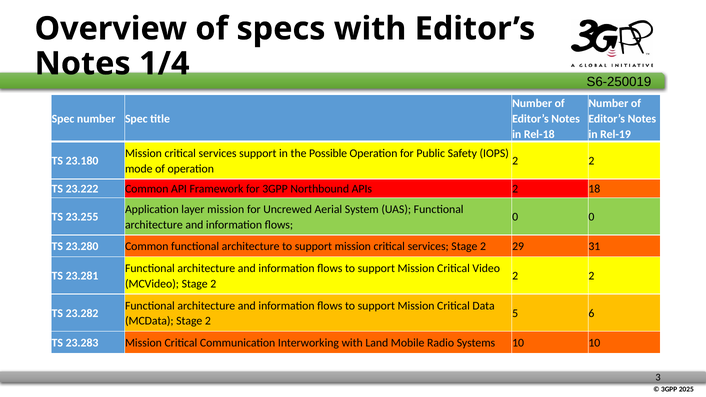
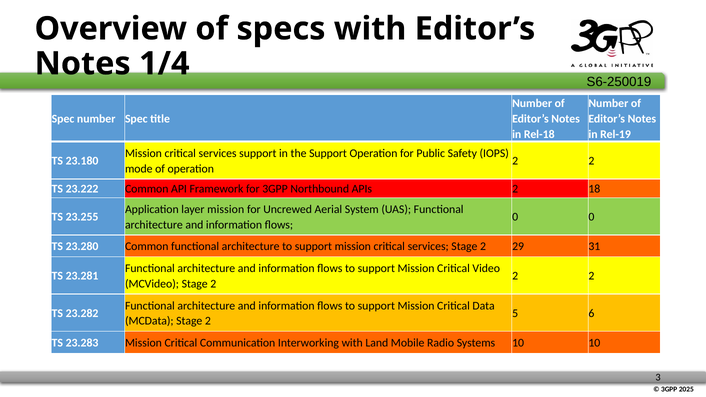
the Possible: Possible -> Support
